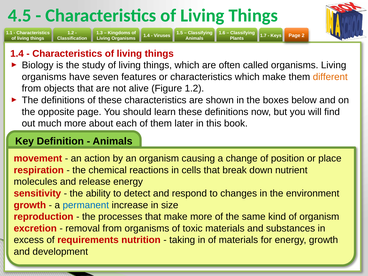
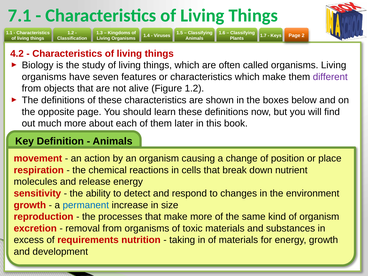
4.5: 4.5 -> 7.1
1.4 at (17, 54): 1.4 -> 4.2
different colour: orange -> purple
